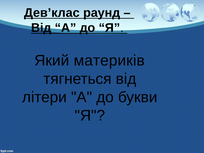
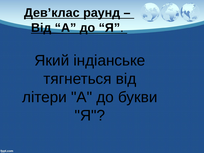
материків: материків -> індіанське
